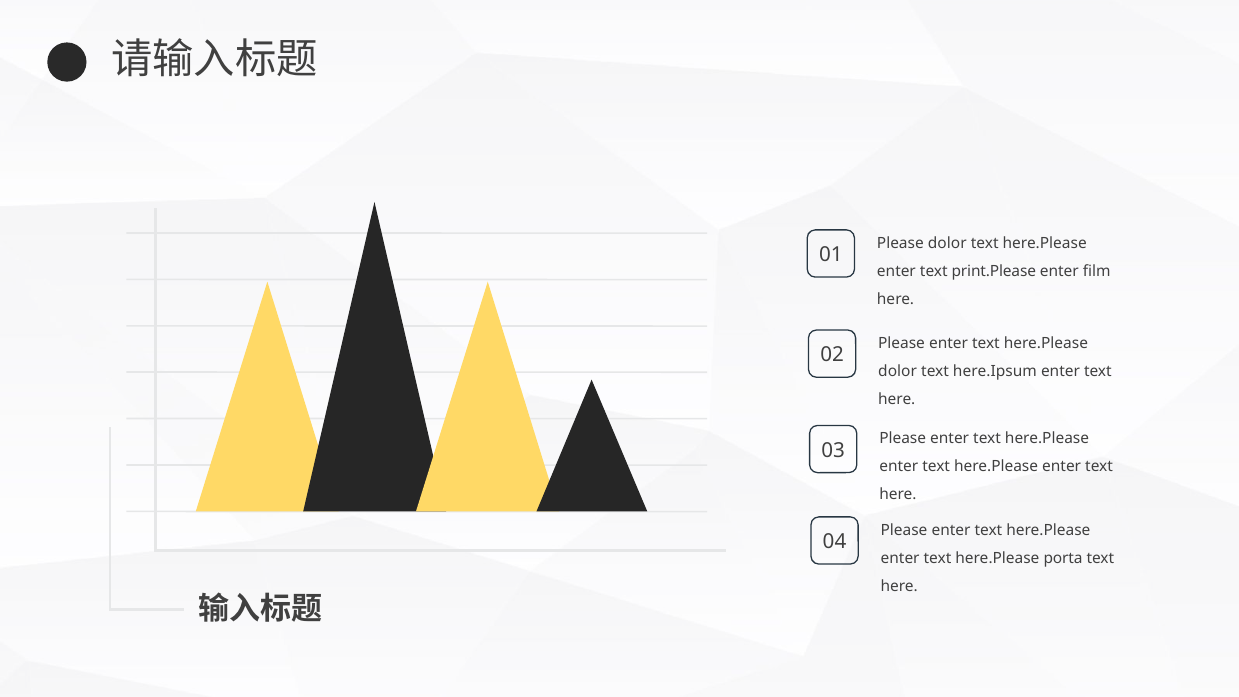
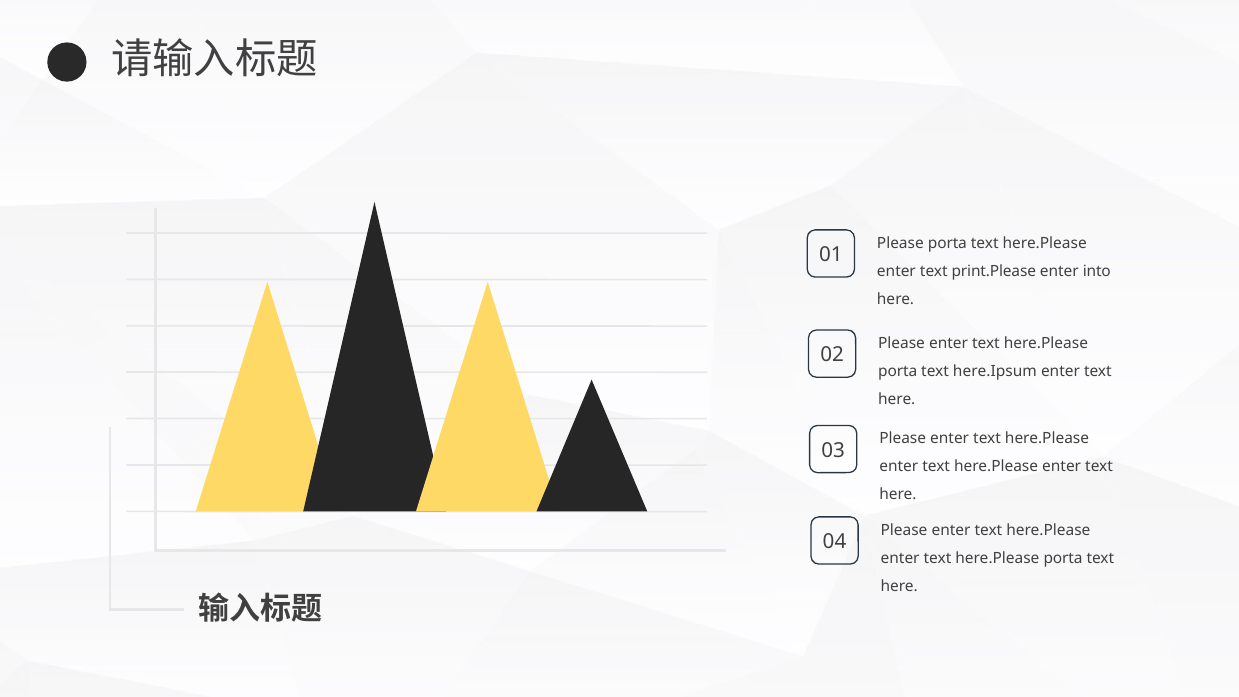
Please dolor: dolor -> porta
film: film -> into
dolor at (898, 371): dolor -> porta
